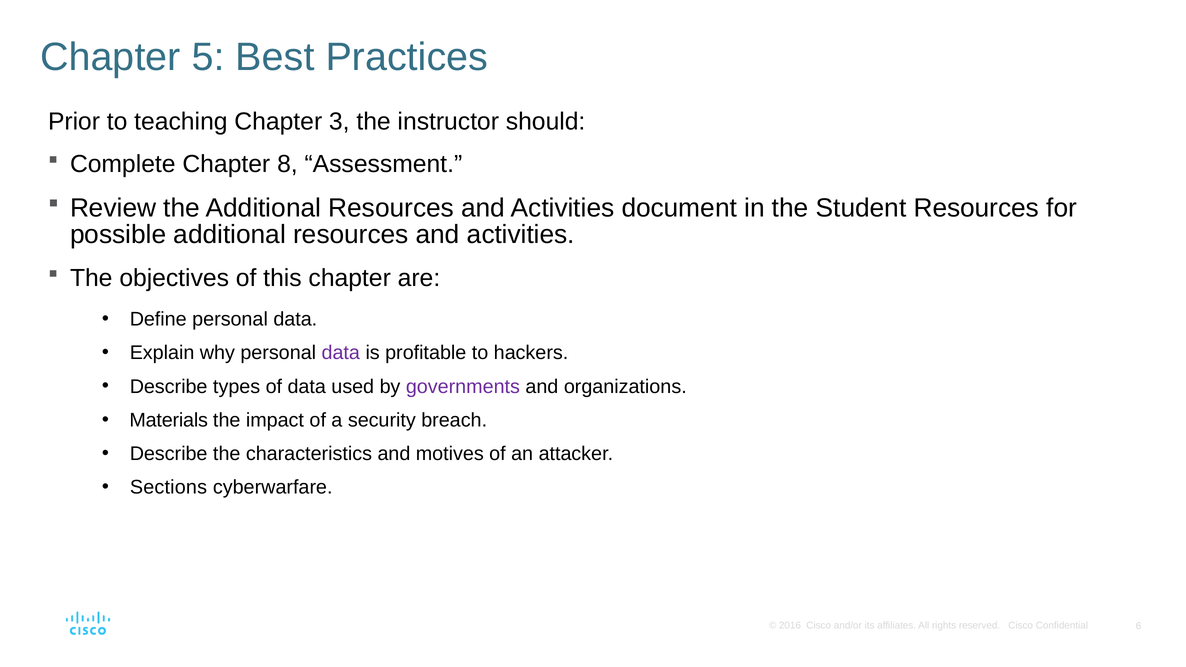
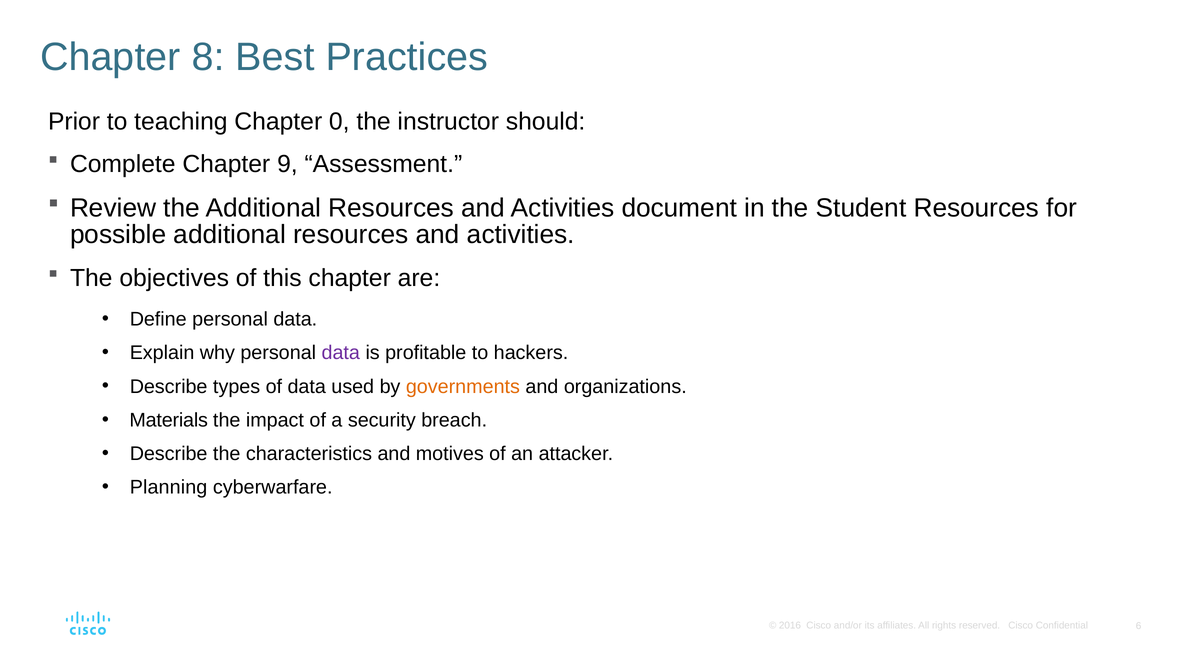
5: 5 -> 8
3: 3 -> 0
8: 8 -> 9
governments colour: purple -> orange
Sections: Sections -> Planning
